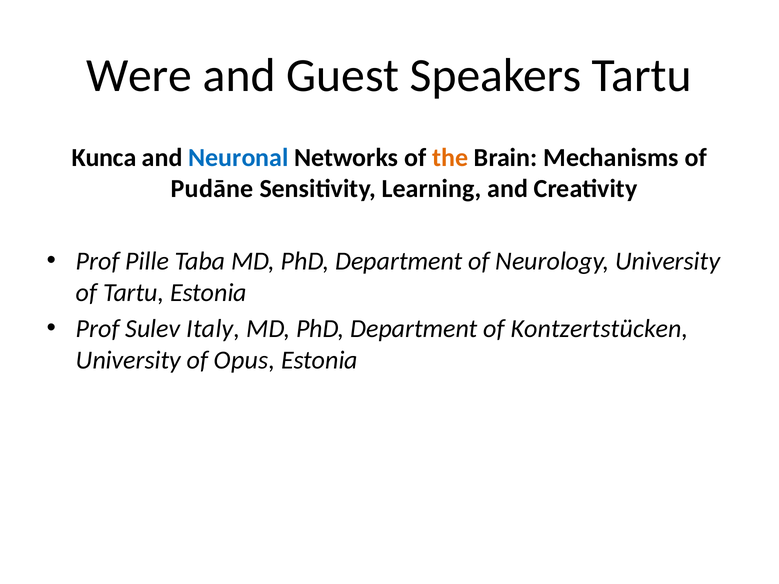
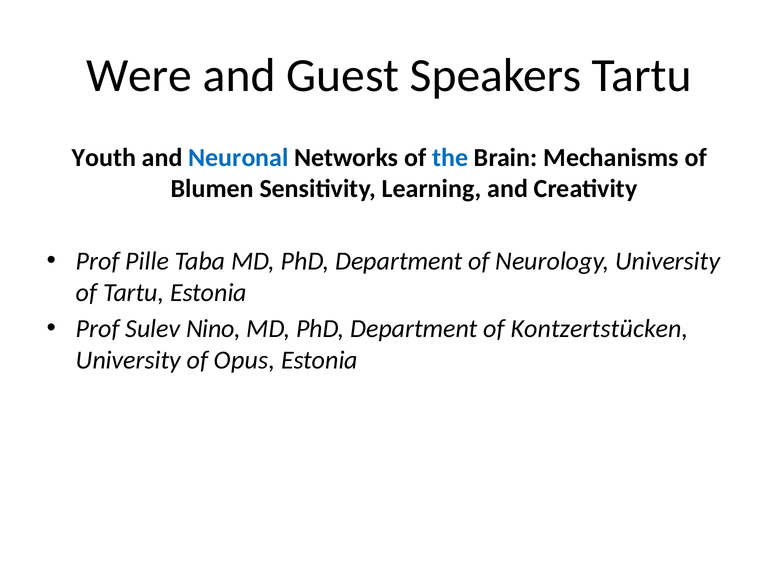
Kunca: Kunca -> Youth
the colour: orange -> blue
Pudāne: Pudāne -> Blumen
Italy: Italy -> Nino
